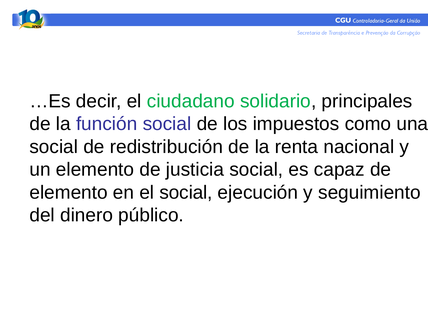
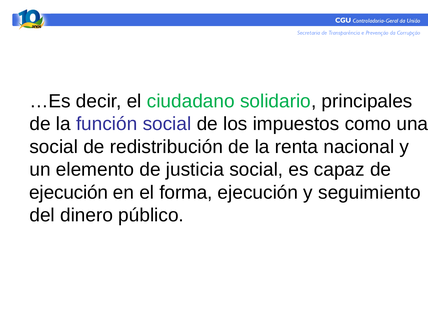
elemento at (69, 193): elemento -> ejecución
el social: social -> forma
